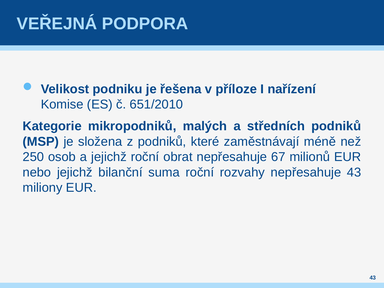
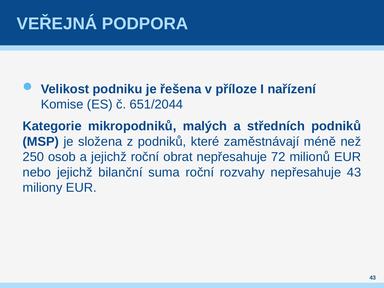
651/2010: 651/2010 -> 651/2044
67: 67 -> 72
